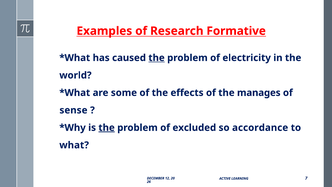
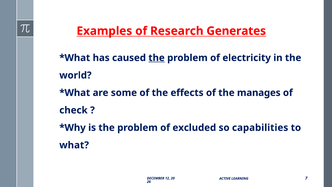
Formative: Formative -> Generates
sense: sense -> check
the at (107, 128) underline: present -> none
accordance: accordance -> capabilities
